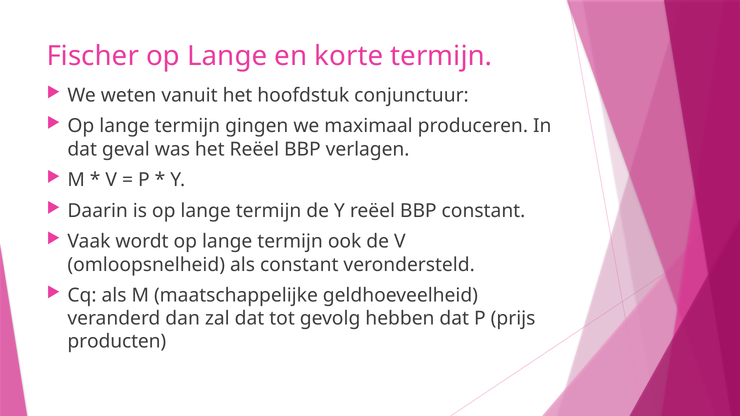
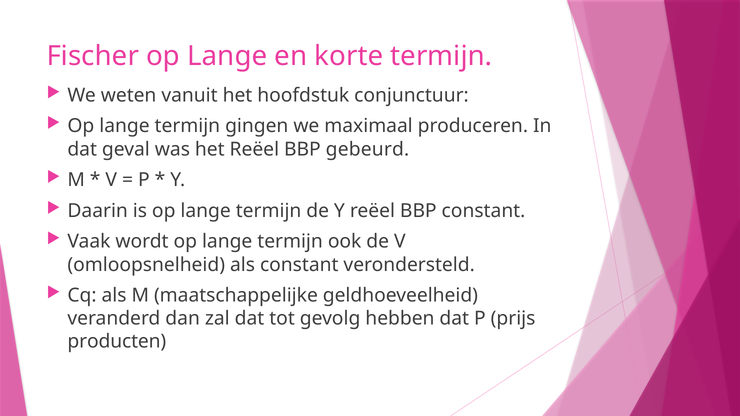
verlagen: verlagen -> gebeurd
